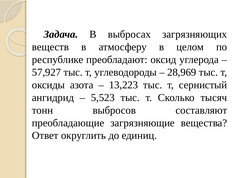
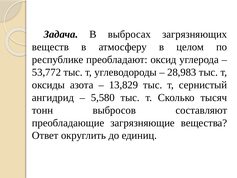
57,927: 57,927 -> 53,772
28,969: 28,969 -> 28,983
13,223: 13,223 -> 13,829
5,523: 5,523 -> 5,580
